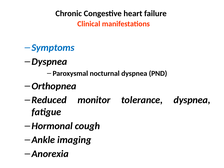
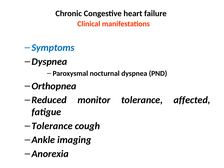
tolerance dyspnea: dyspnea -> affected
Hormonal at (52, 126): Hormonal -> Tolerance
